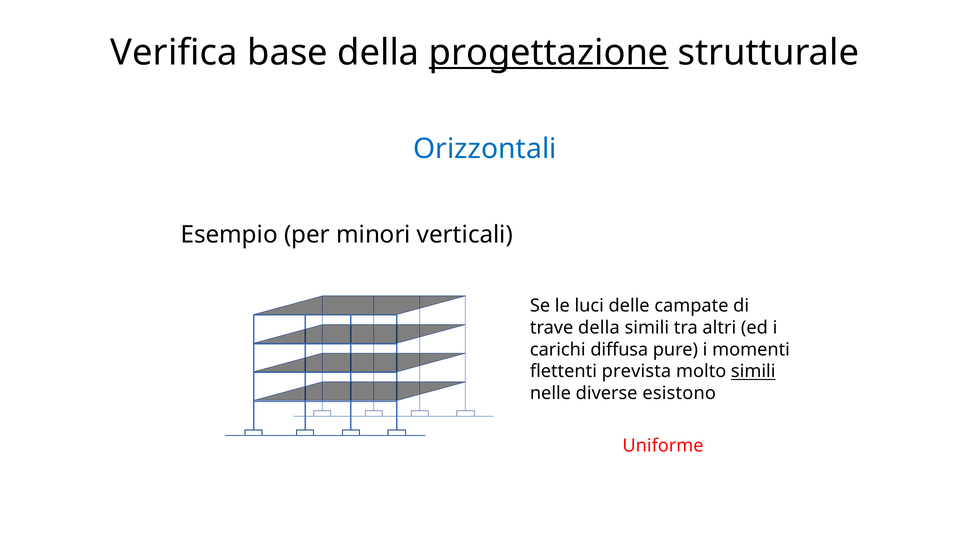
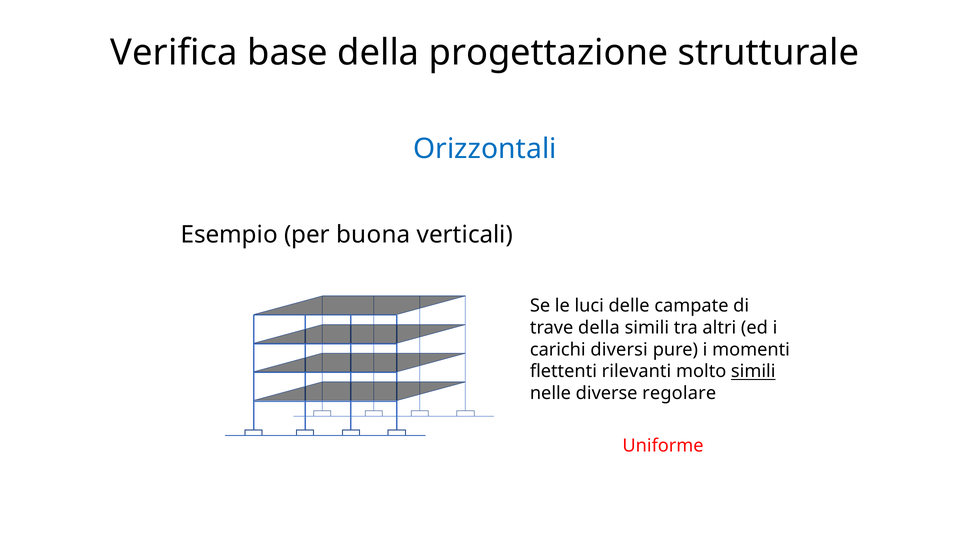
progettazione underline: present -> none
minori: minori -> buona
diffusa: diffusa -> diversi
prevista: prevista -> rilevanti
esistono: esistono -> regolare
